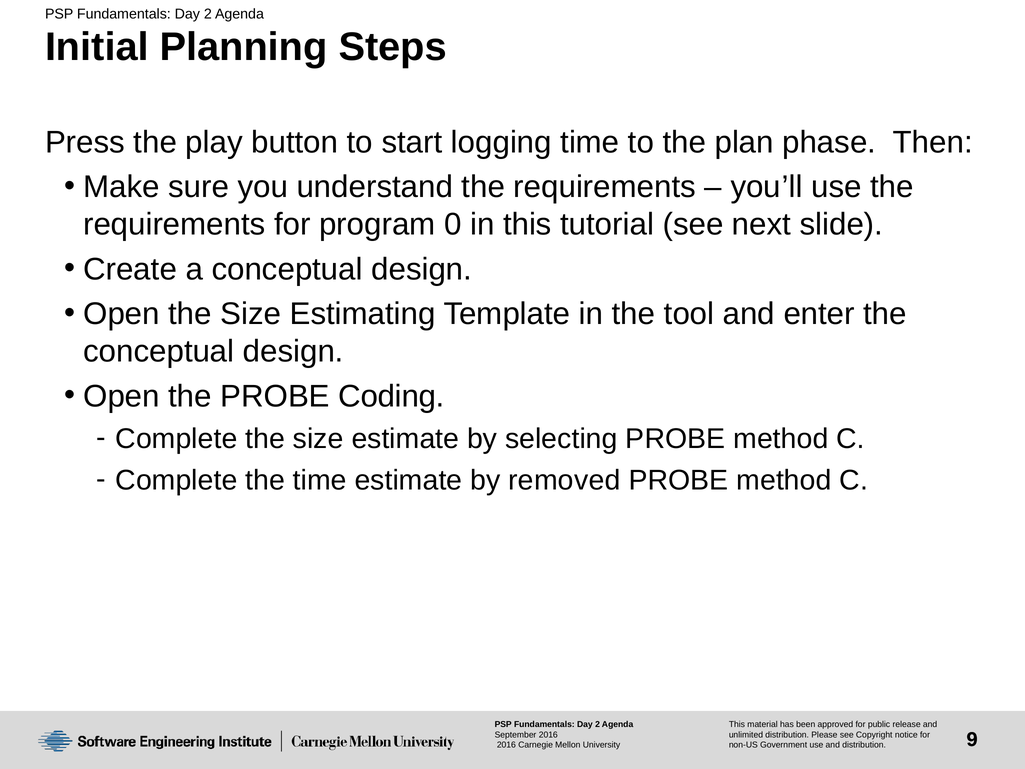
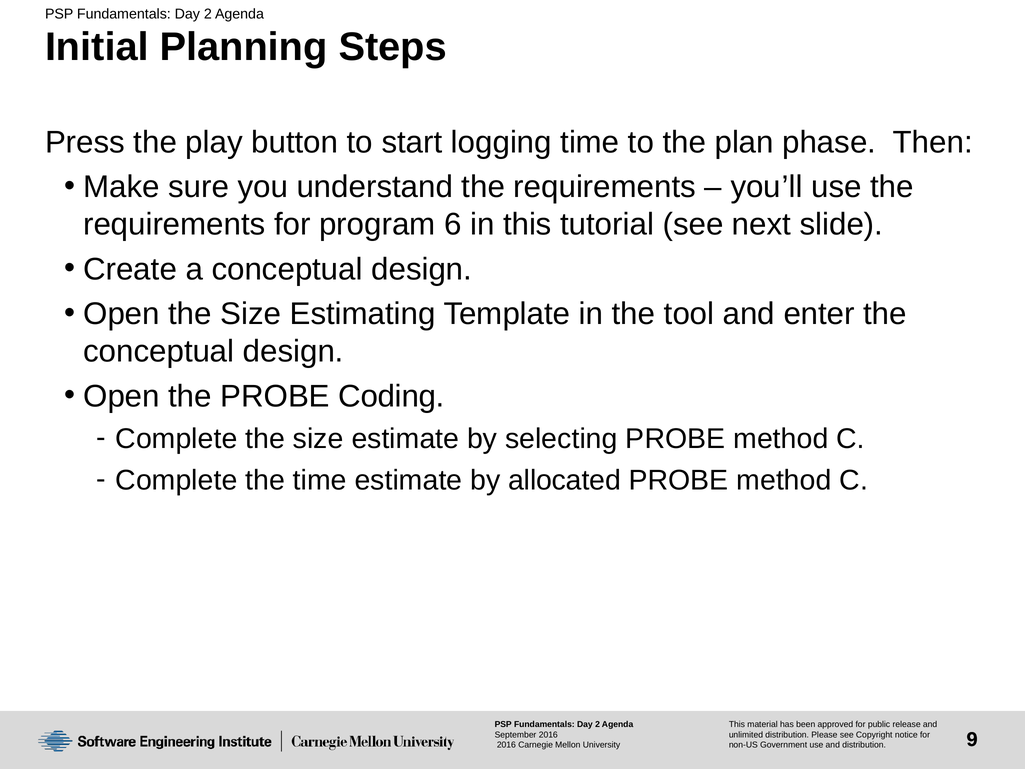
0: 0 -> 6
removed: removed -> allocated
